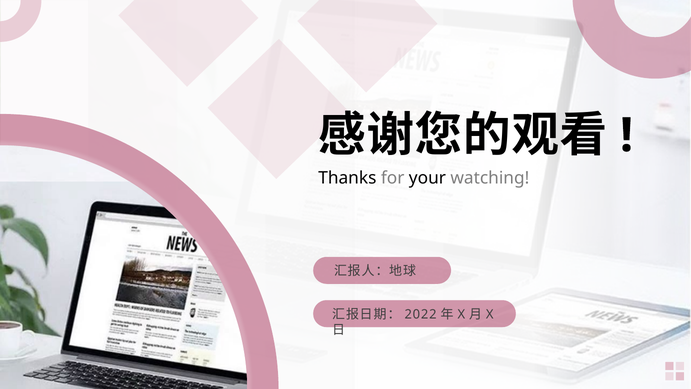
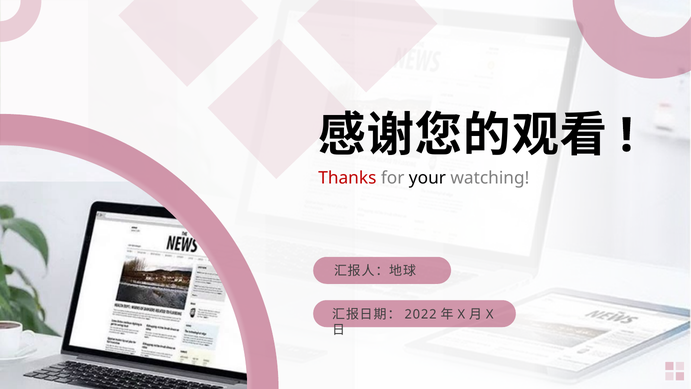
Thanks colour: black -> red
